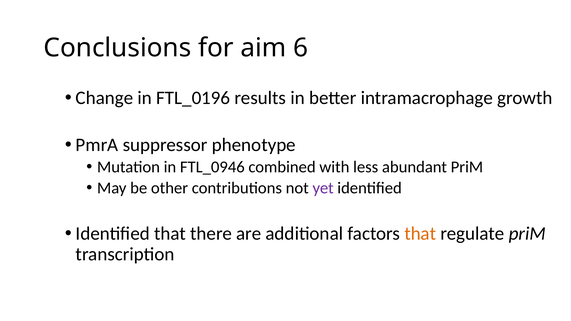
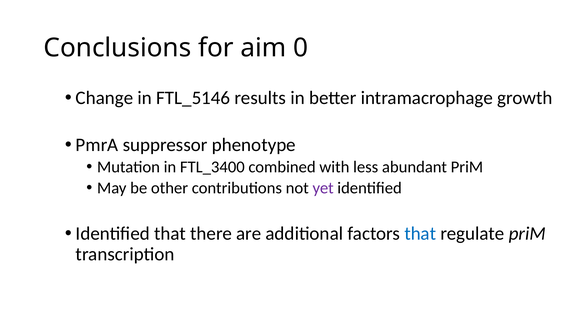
6: 6 -> 0
FTL_0196: FTL_0196 -> FTL_5146
FTL_0946: FTL_0946 -> FTL_3400
that at (420, 234) colour: orange -> blue
